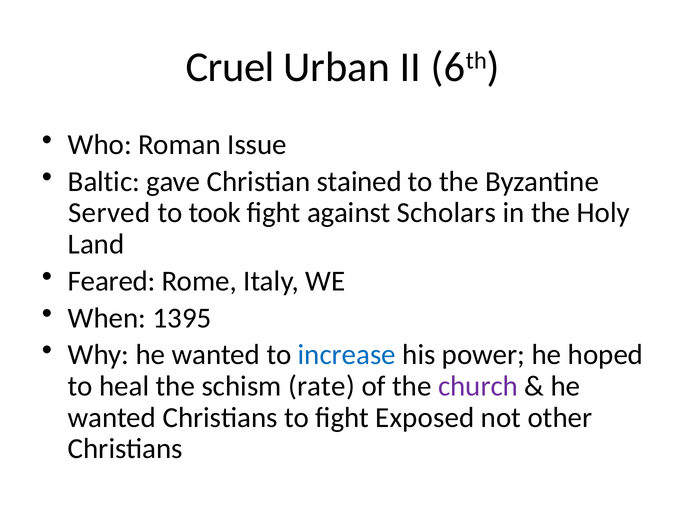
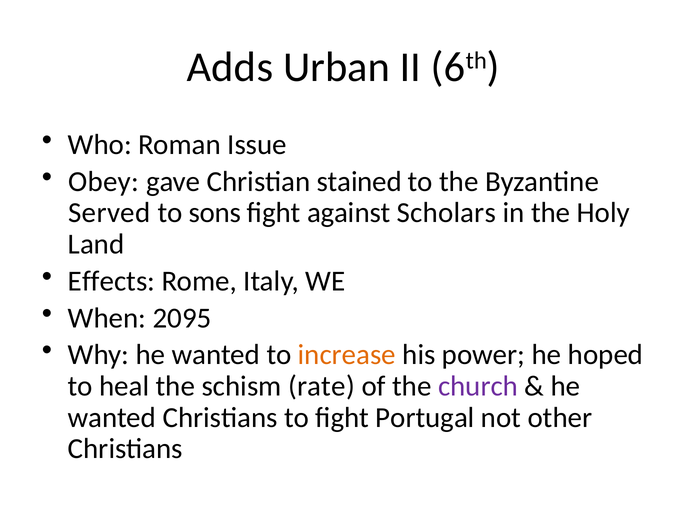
Cruel: Cruel -> Adds
Baltic: Baltic -> Obey
took: took -> sons
Feared: Feared -> Effects
1395: 1395 -> 2095
increase colour: blue -> orange
Exposed: Exposed -> Portugal
